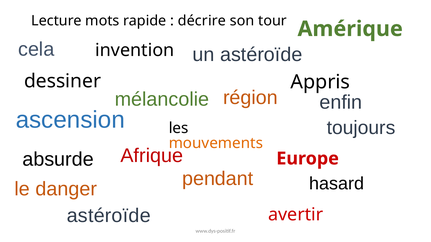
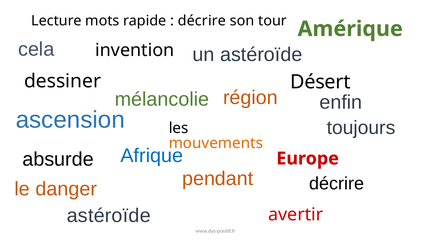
Appris: Appris -> Désert
Afrique colour: red -> blue
pendant hasard: hasard -> décrire
